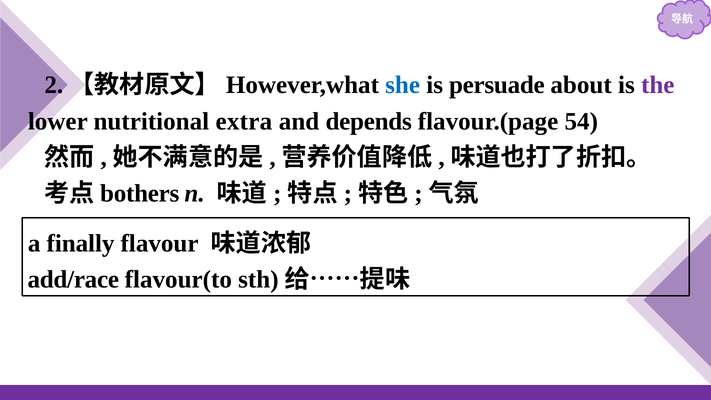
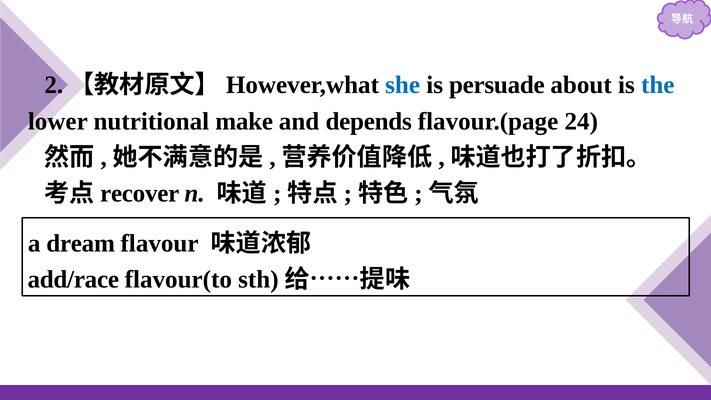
the colour: purple -> blue
extra: extra -> make
54: 54 -> 24
bothers: bothers -> recover
finally: finally -> dream
